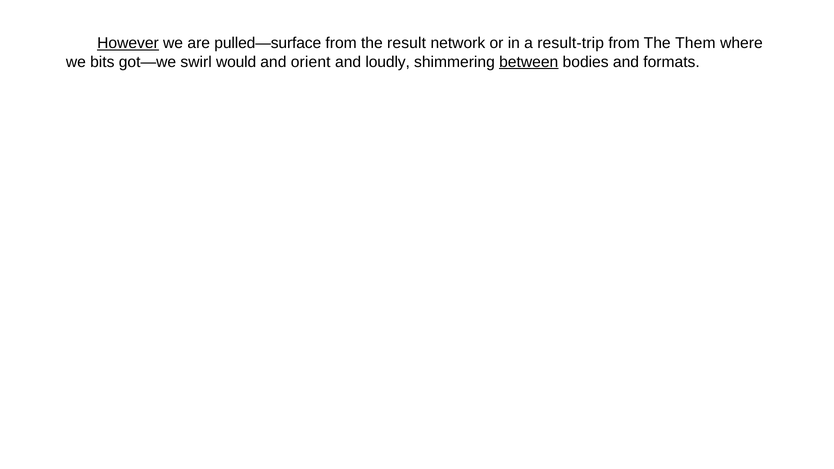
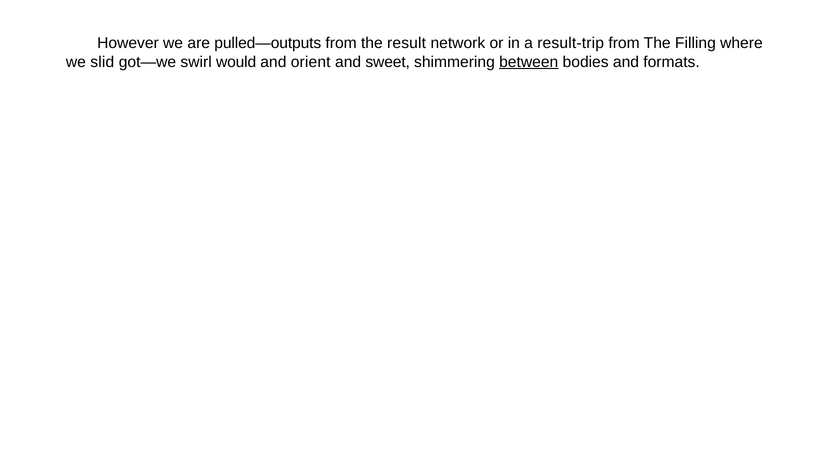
However underline: present -> none
pulled—surface: pulled—surface -> pulled—outputs
Them: Them -> Filling
bits: bits -> slid
loudly: loudly -> sweet
